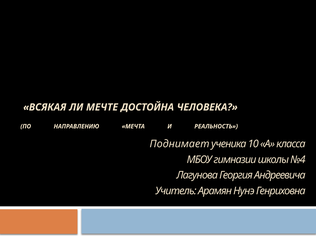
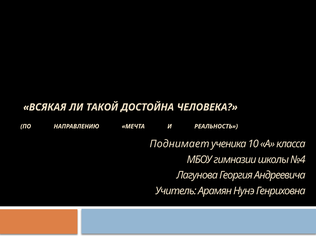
МЕЧТЕ: МЕЧТЕ -> ТАКОЙ
